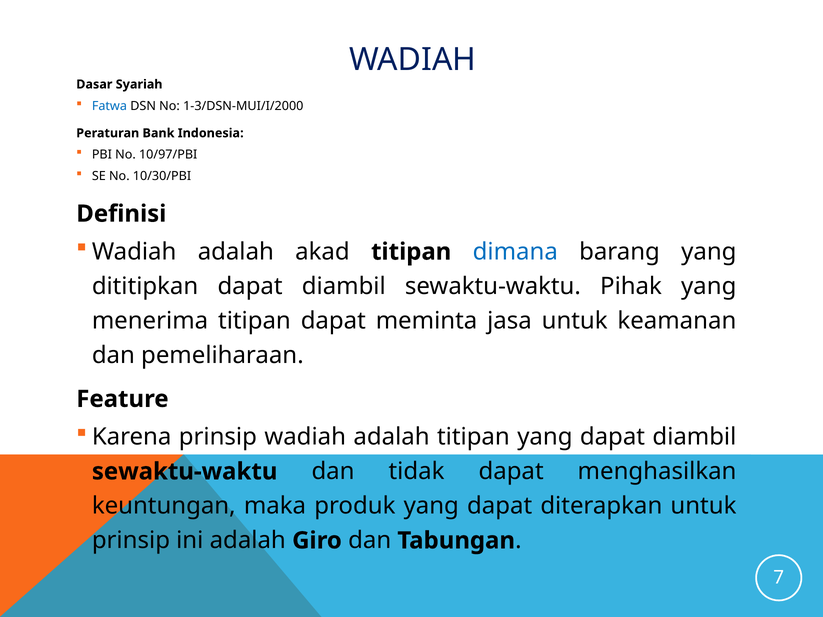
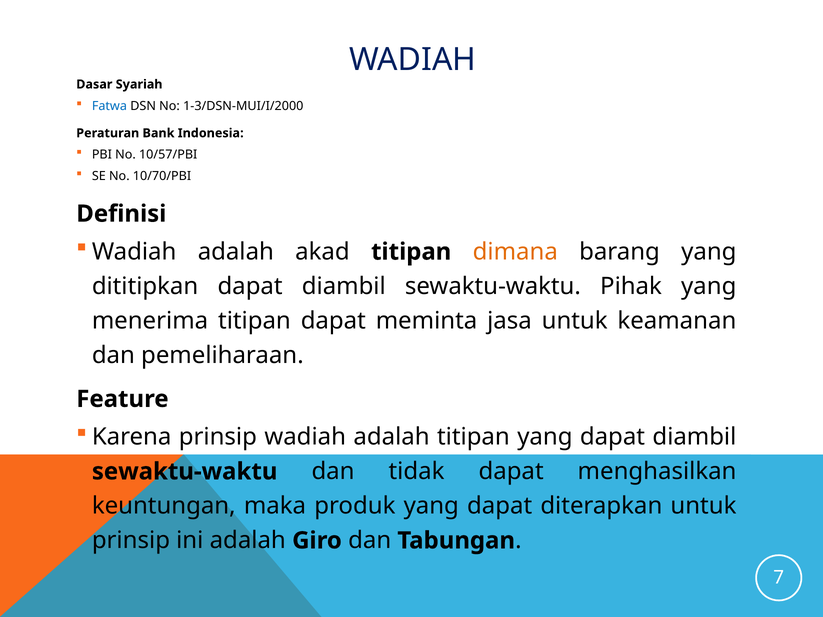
10/97/PBI: 10/97/PBI -> 10/57/PBI
10/30/PBI: 10/30/PBI -> 10/70/PBI
dimana colour: blue -> orange
